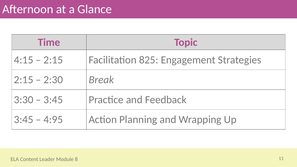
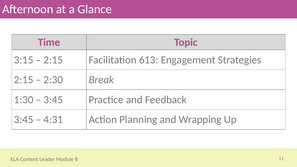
4:15: 4:15 -> 3:15
825: 825 -> 613
3:30: 3:30 -> 1:30
4:95: 4:95 -> 4:31
